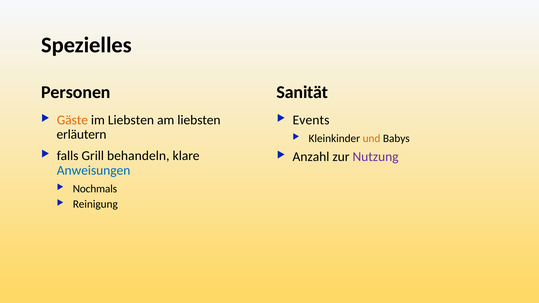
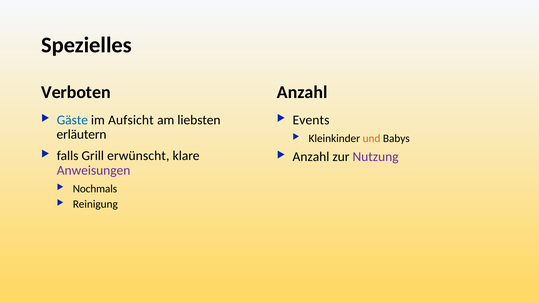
Personen: Personen -> Verboten
Sanität at (302, 92): Sanität -> Anzahl
Gäste colour: orange -> blue
im Liebsten: Liebsten -> Aufsicht
behandeln: behandeln -> erwünscht
Anweisungen colour: blue -> purple
